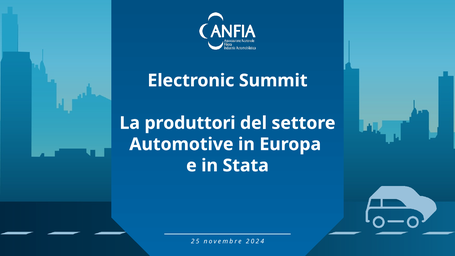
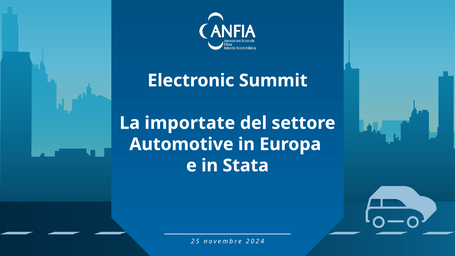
produttori: produttori -> importate
